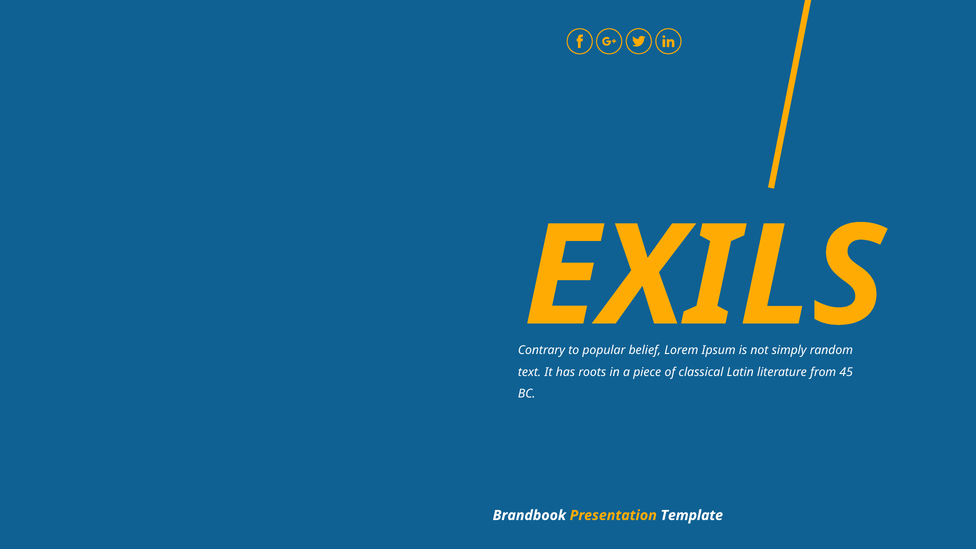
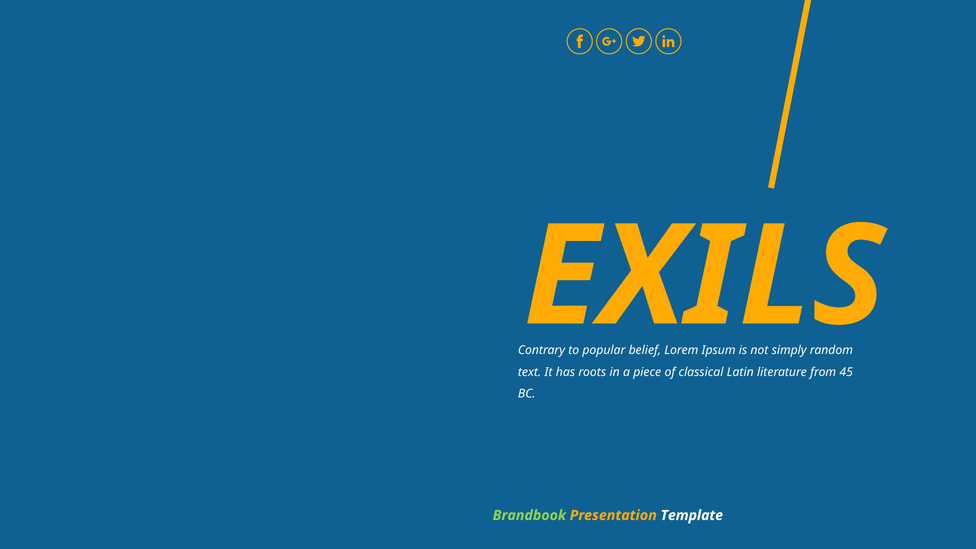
Brandbook colour: white -> light green
